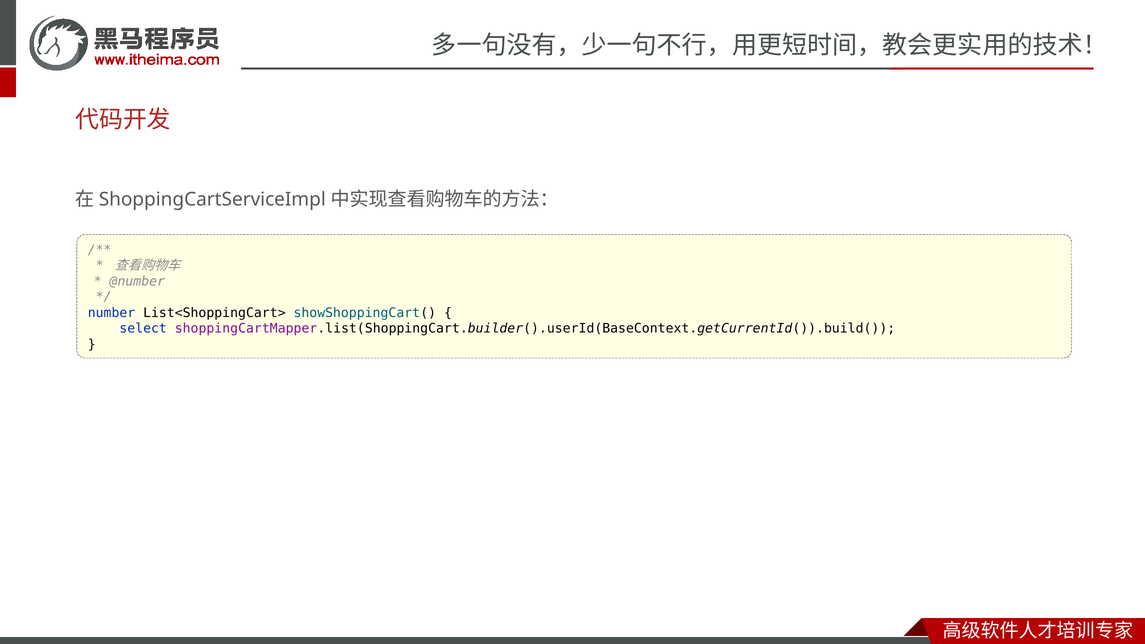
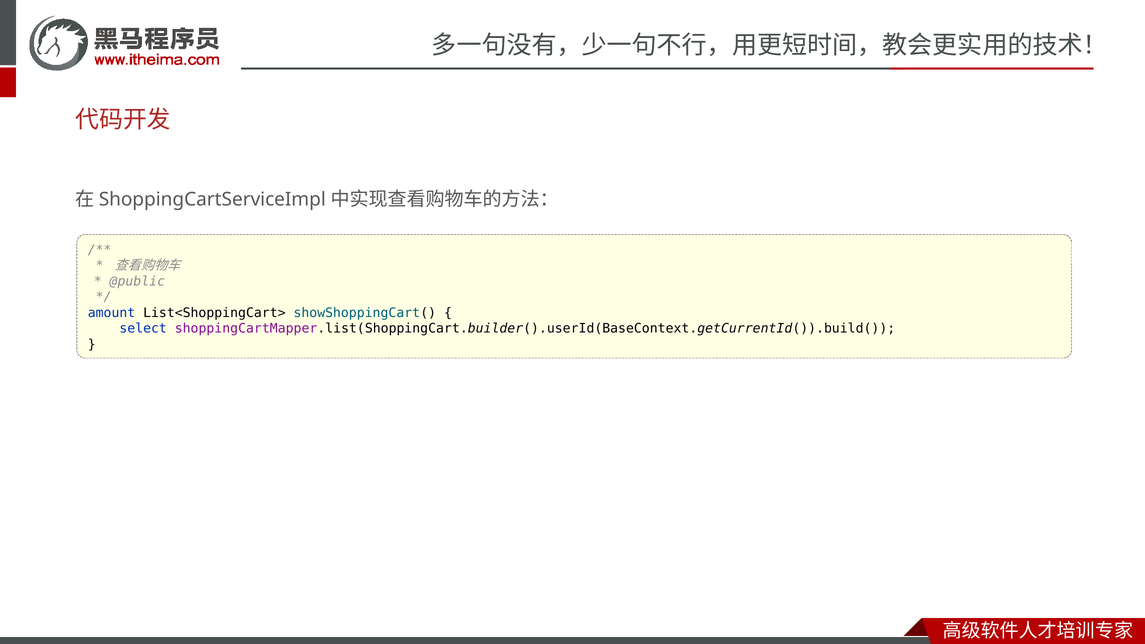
@number: @number -> @public
number: number -> amount
